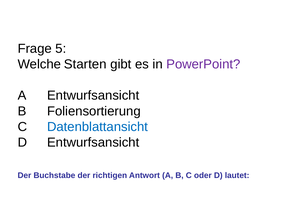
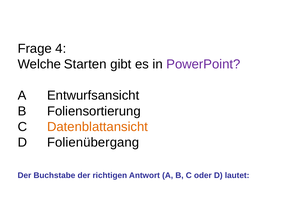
5: 5 -> 4
Datenblattansicht colour: blue -> orange
D Entwurfsansicht: Entwurfsansicht -> Folienübergang
